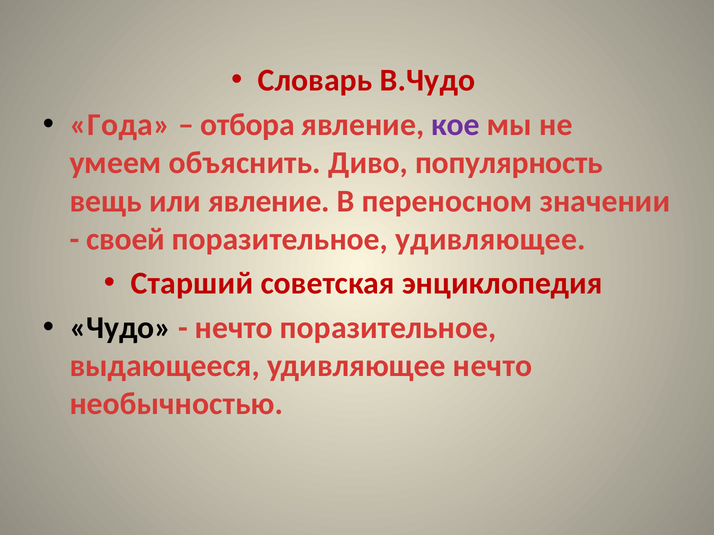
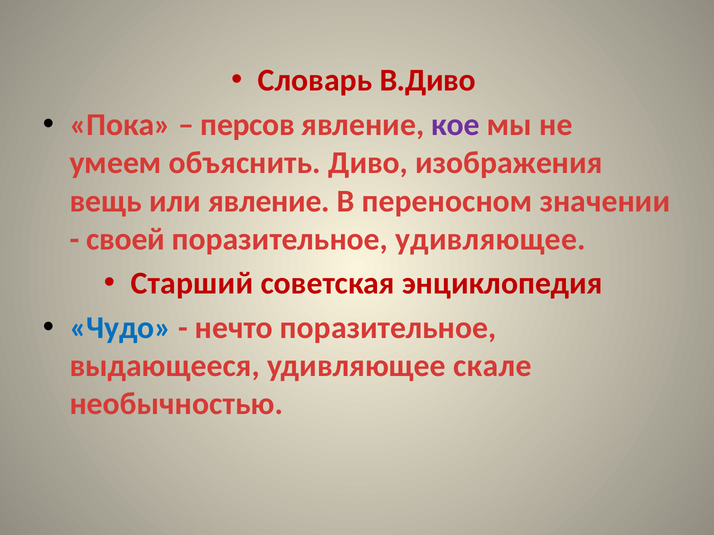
В.Чудо: В.Чудо -> В.Диво
Года: Года -> Пока
отбора: отбора -> персов
популярность: популярность -> изображения
Чудо colour: black -> blue
удивляющее нечто: нечто -> скале
